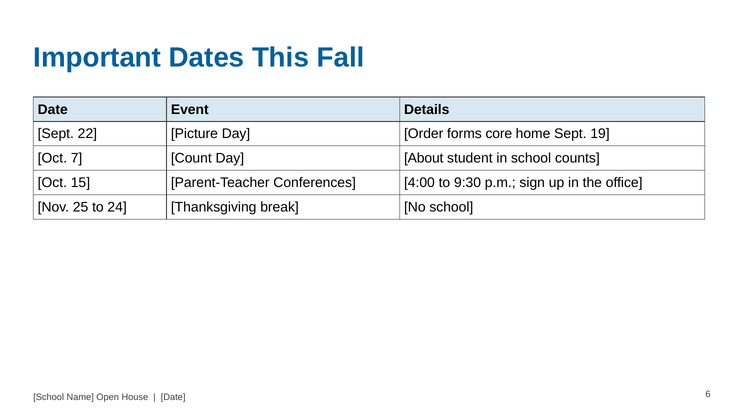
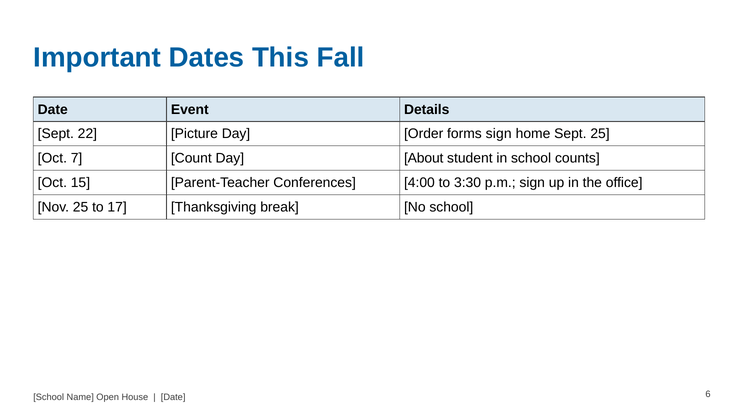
forms core: core -> sign
Sept 19: 19 -> 25
9:30: 9:30 -> 3:30
24: 24 -> 17
